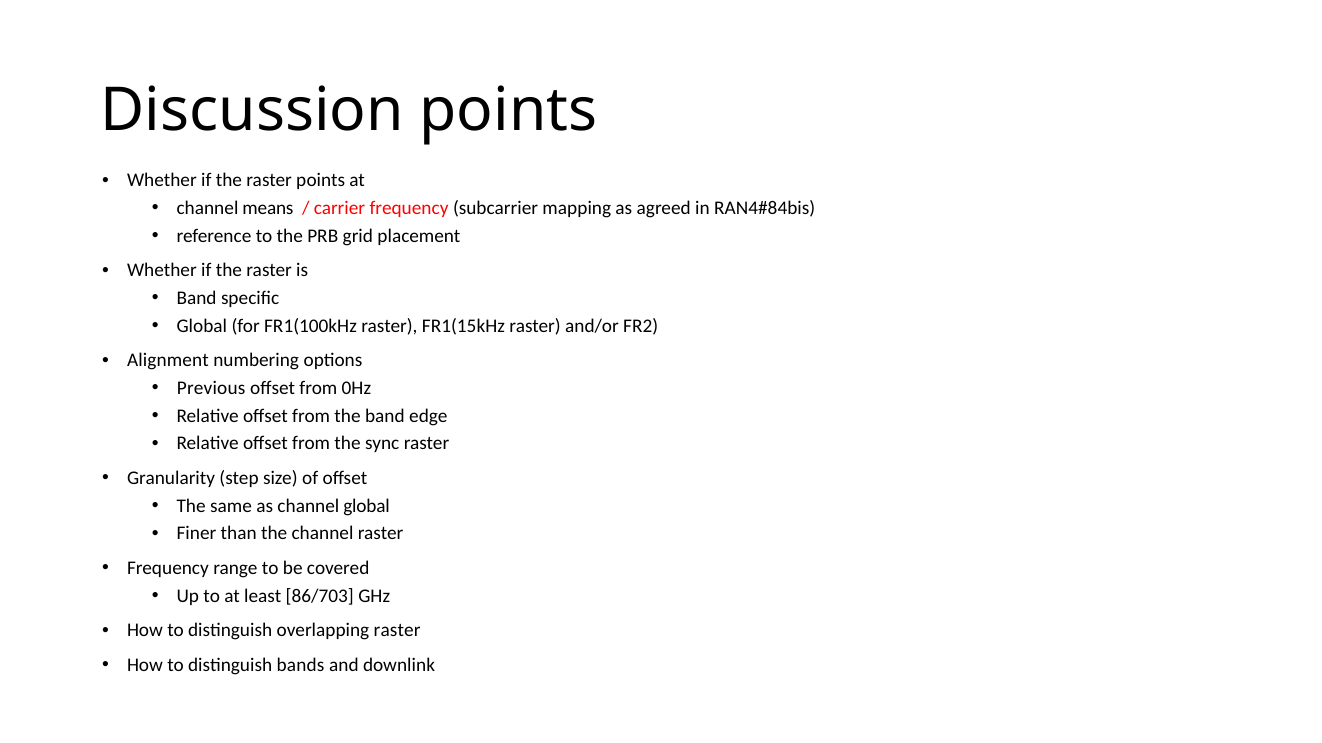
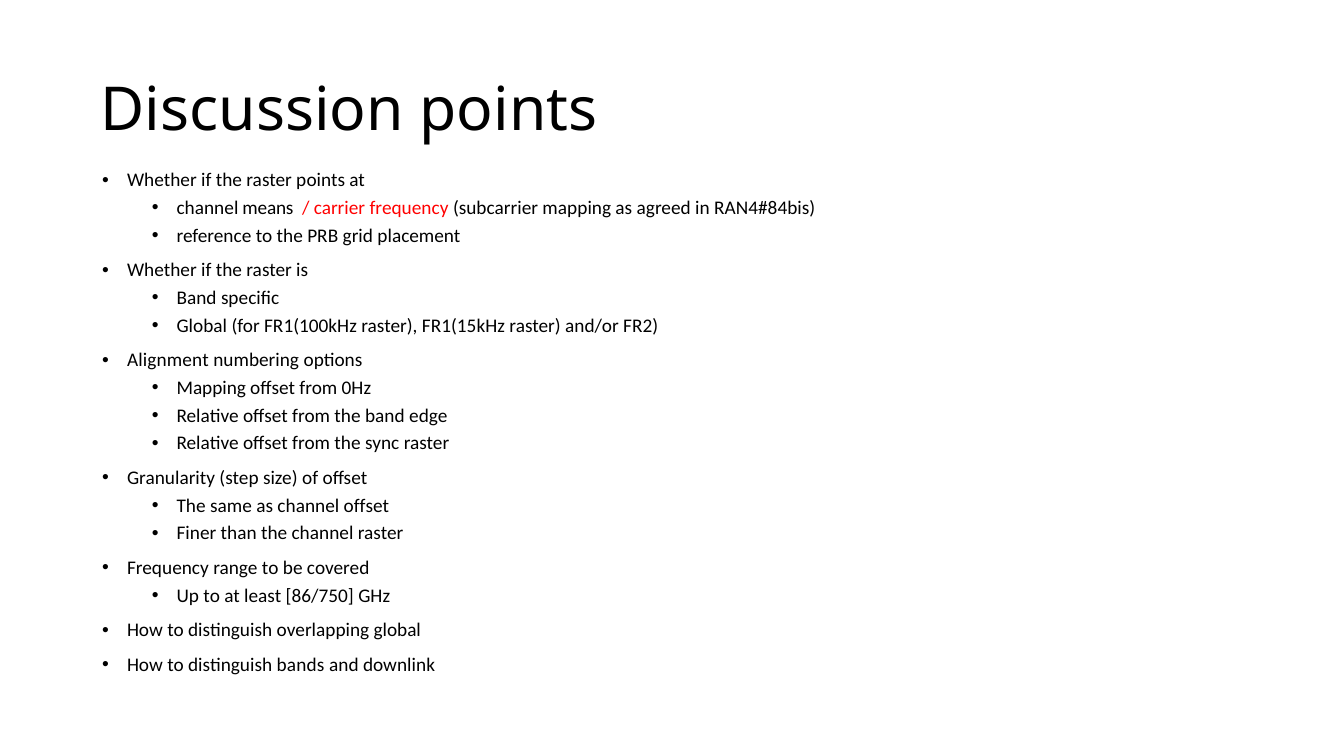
Previous at (211, 388): Previous -> Mapping
channel global: global -> offset
86/703: 86/703 -> 86/750
overlapping raster: raster -> global
